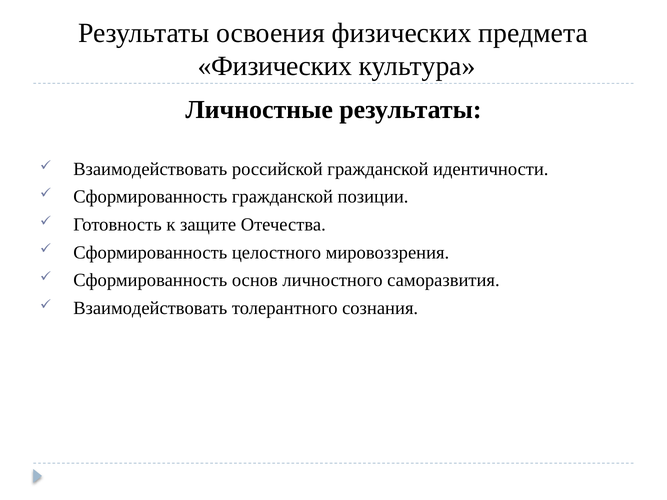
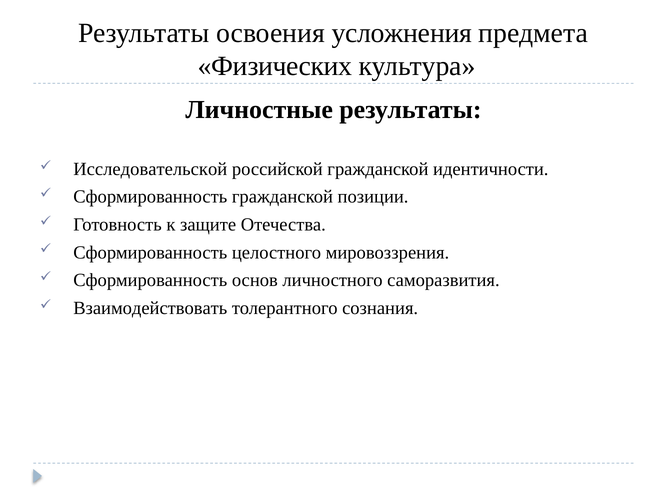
освоения физических: физических -> усложнения
Взаимодействовать at (150, 169): Взаимодействовать -> Исследовательской
